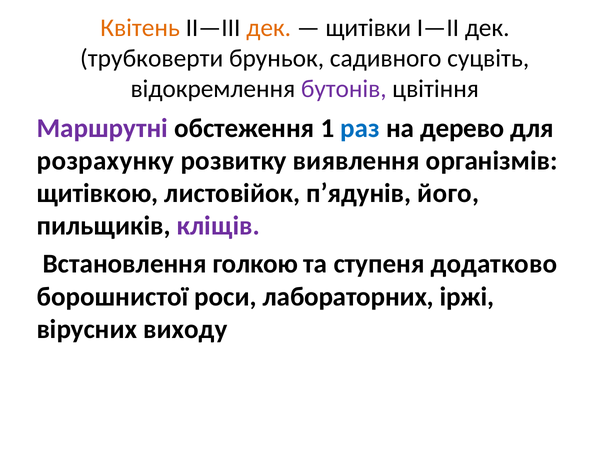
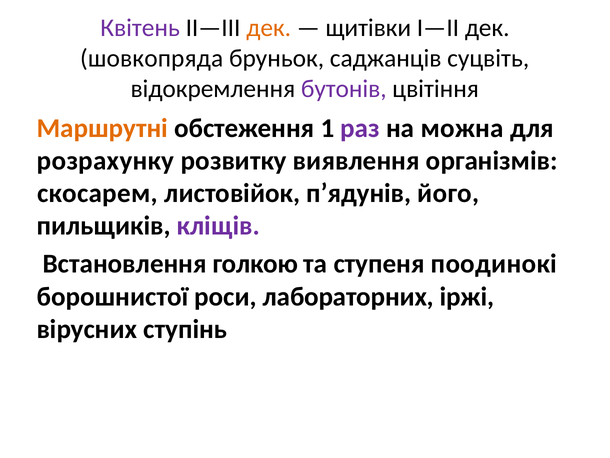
Квітень colour: orange -> purple
трубковерти: трубковерти -> шовкопряда
садивного: садивного -> саджанців
Маршрутні colour: purple -> orange
раз colour: blue -> purple
дерево: дерево -> можна
щитівкою: щитівкою -> скосарем
додатково: додатково -> поодинокі
виходу: виходу -> ступінь
